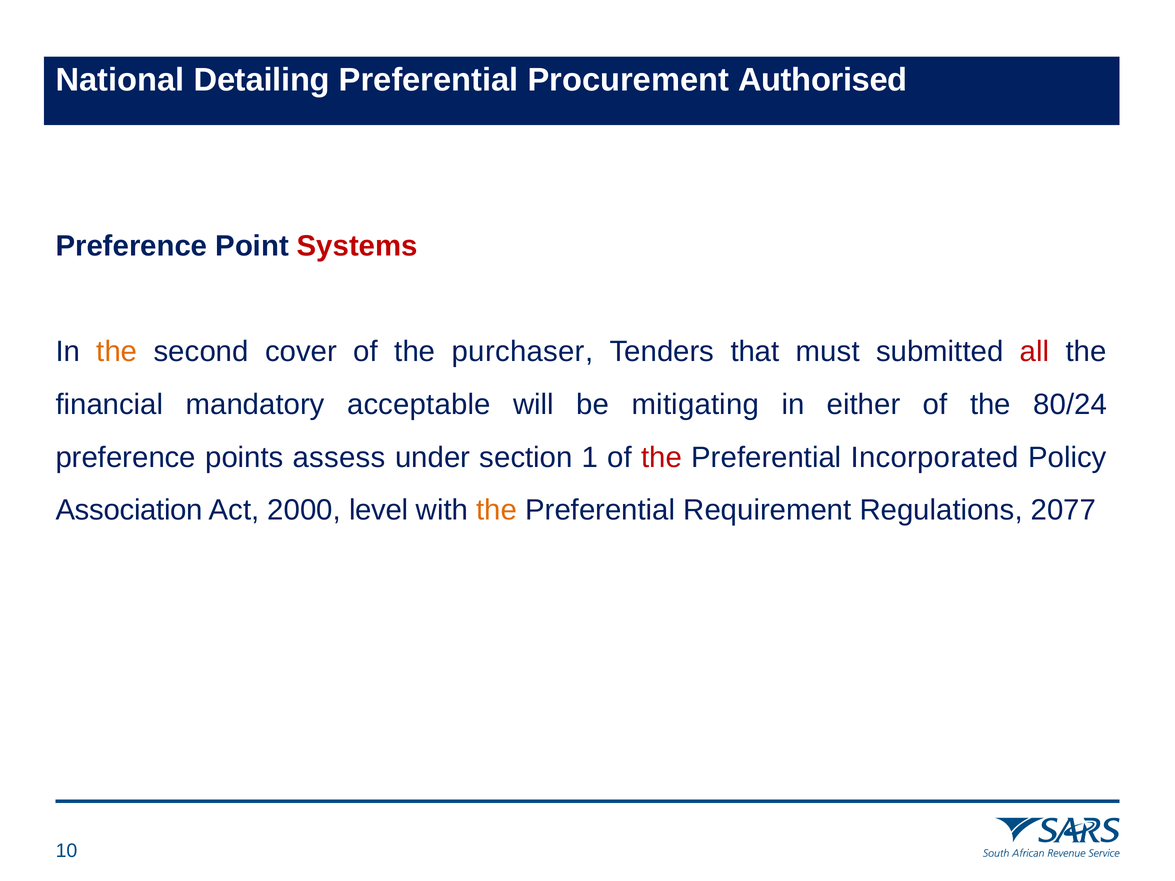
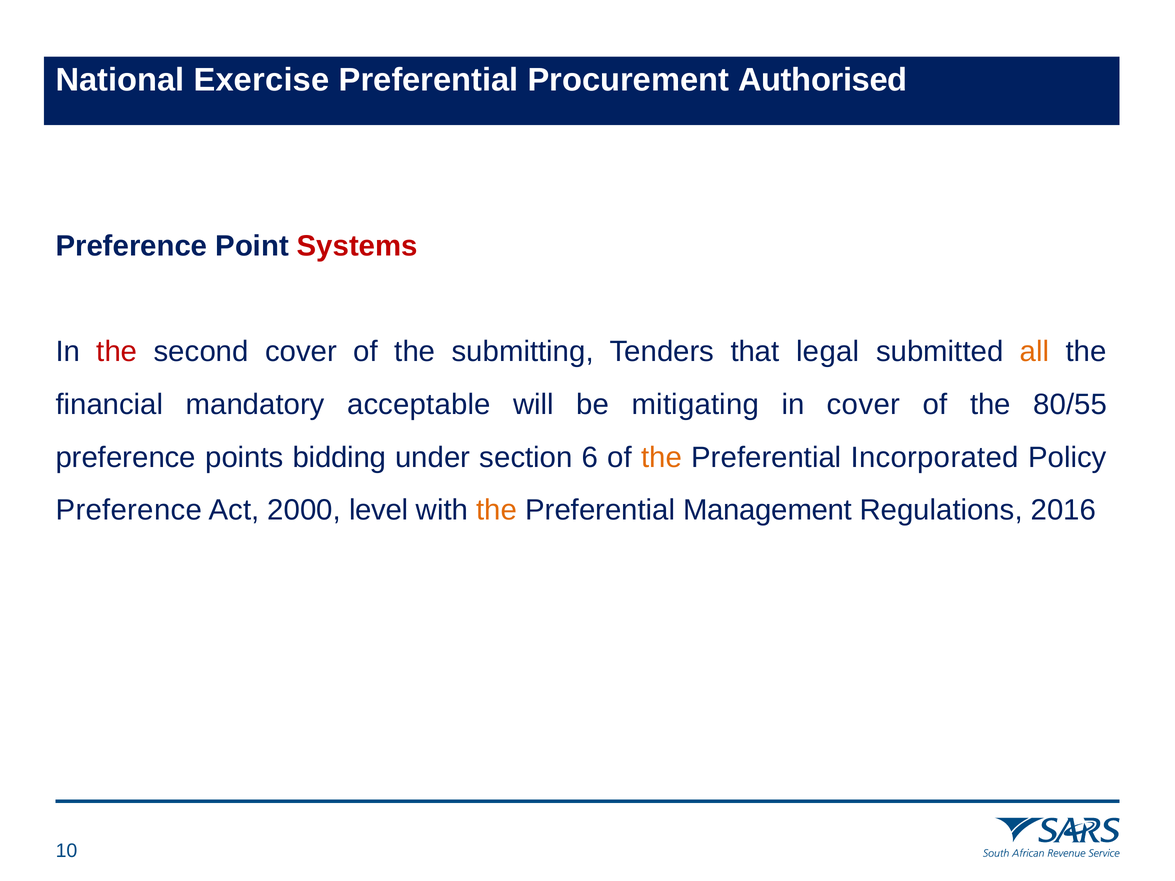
Detailing: Detailing -> Exercise
the at (117, 352) colour: orange -> red
purchaser: purchaser -> submitting
must: must -> legal
all colour: red -> orange
in either: either -> cover
80/24: 80/24 -> 80/55
assess: assess -> bidding
1: 1 -> 6
the at (662, 457) colour: red -> orange
Association at (129, 510): Association -> Preference
Requirement: Requirement -> Management
2077: 2077 -> 2016
